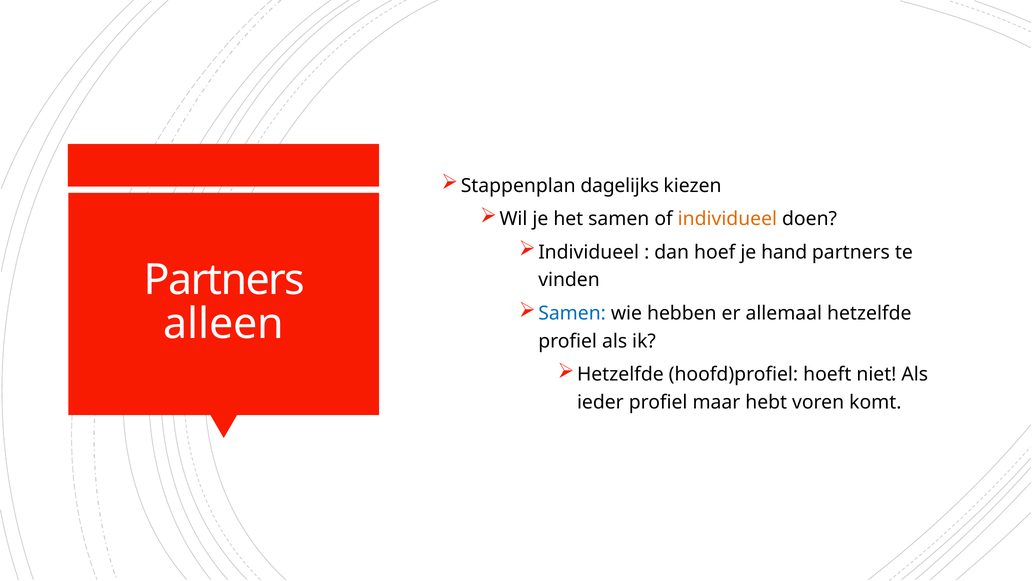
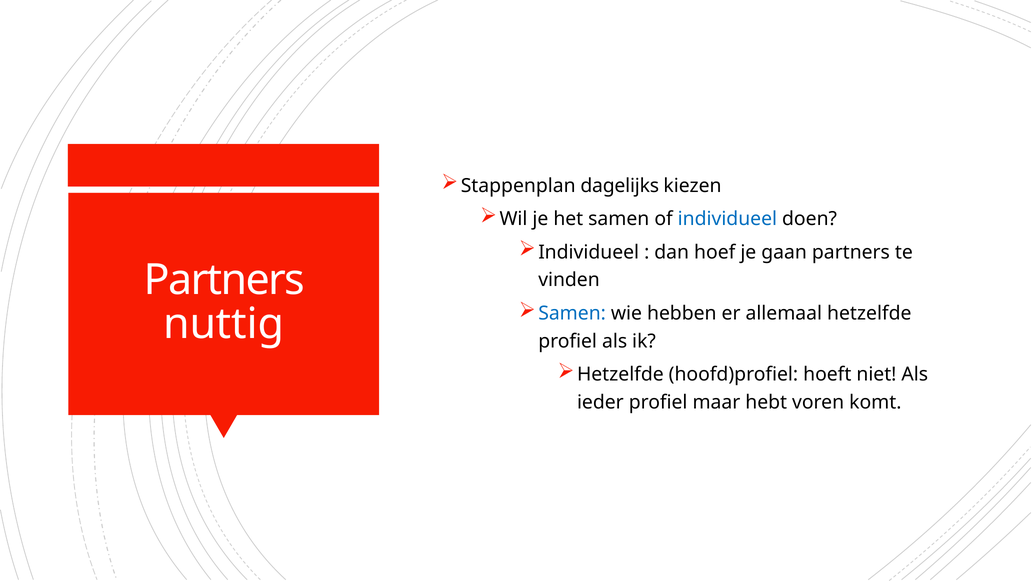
individueel at (727, 219) colour: orange -> blue
hand: hand -> gaan
alleen: alleen -> nuttig
